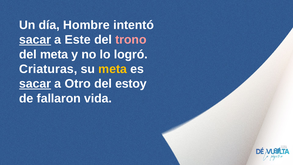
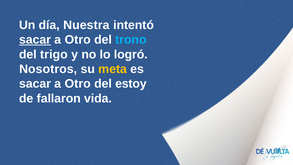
Hombre: Hombre -> Nuestra
Este at (78, 40): Este -> Otro
trono colour: pink -> light blue
del meta: meta -> trigo
Criaturas: Criaturas -> Nosotros
sacar at (35, 84) underline: present -> none
